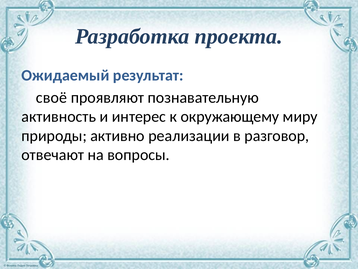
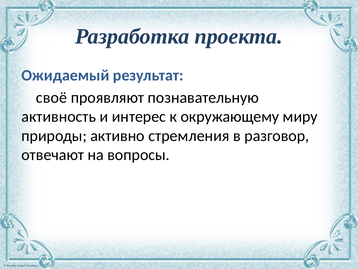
реализации: реализации -> стремления
